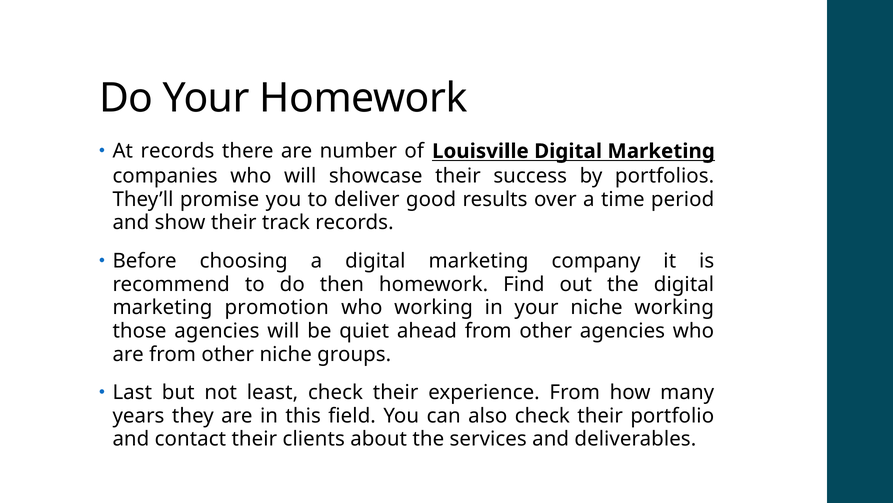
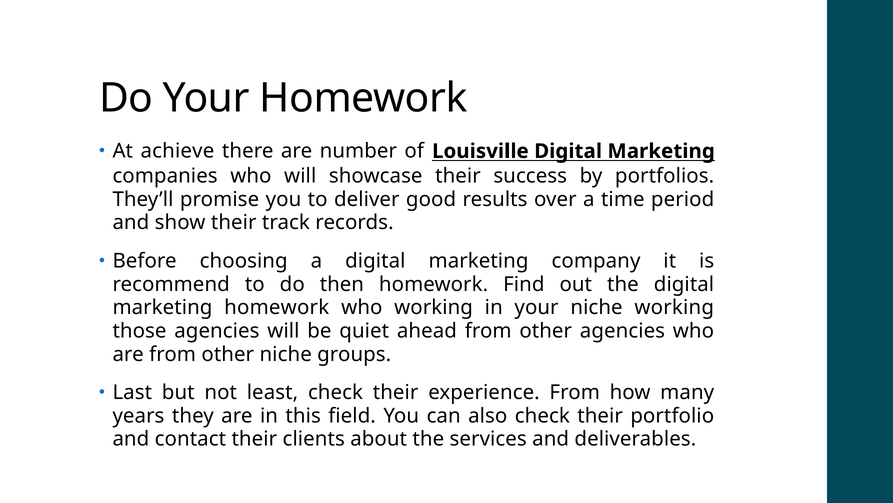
At records: records -> achieve
marketing promotion: promotion -> homework
